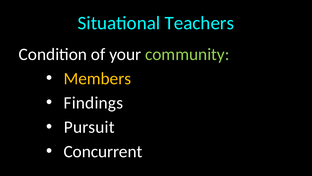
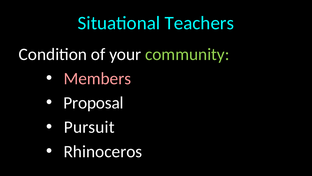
Members colour: yellow -> pink
Findings: Findings -> Proposal
Concurrent: Concurrent -> Rhinoceros
